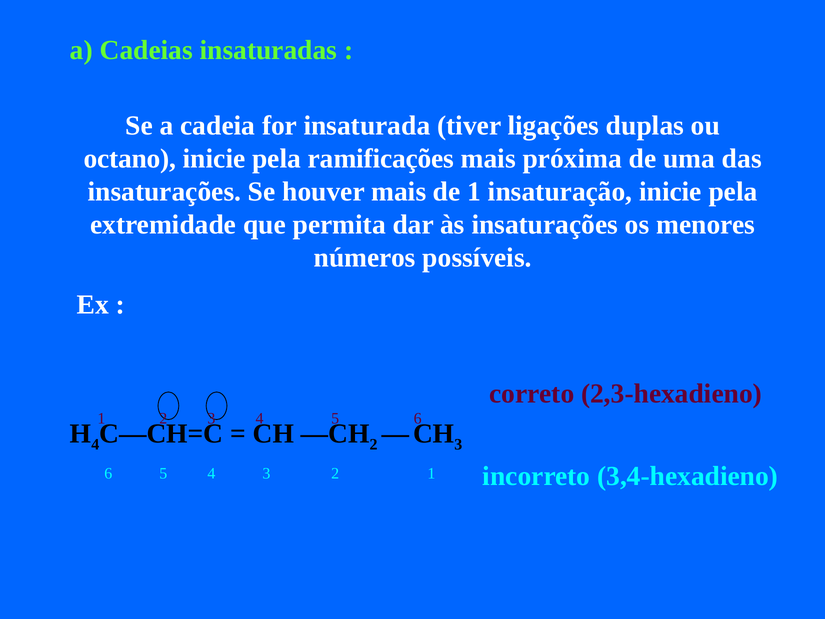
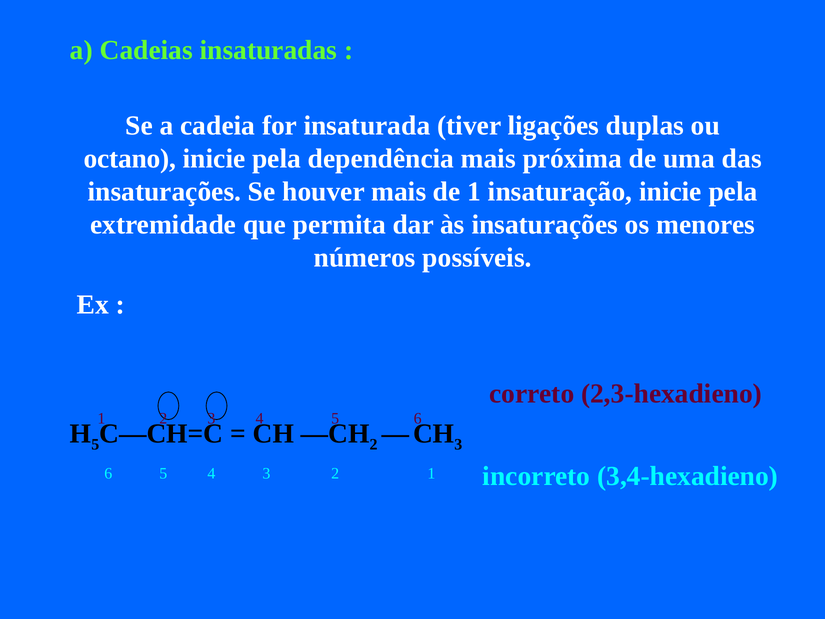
ramificações: ramificações -> dependência
4 at (95, 444): 4 -> 5
